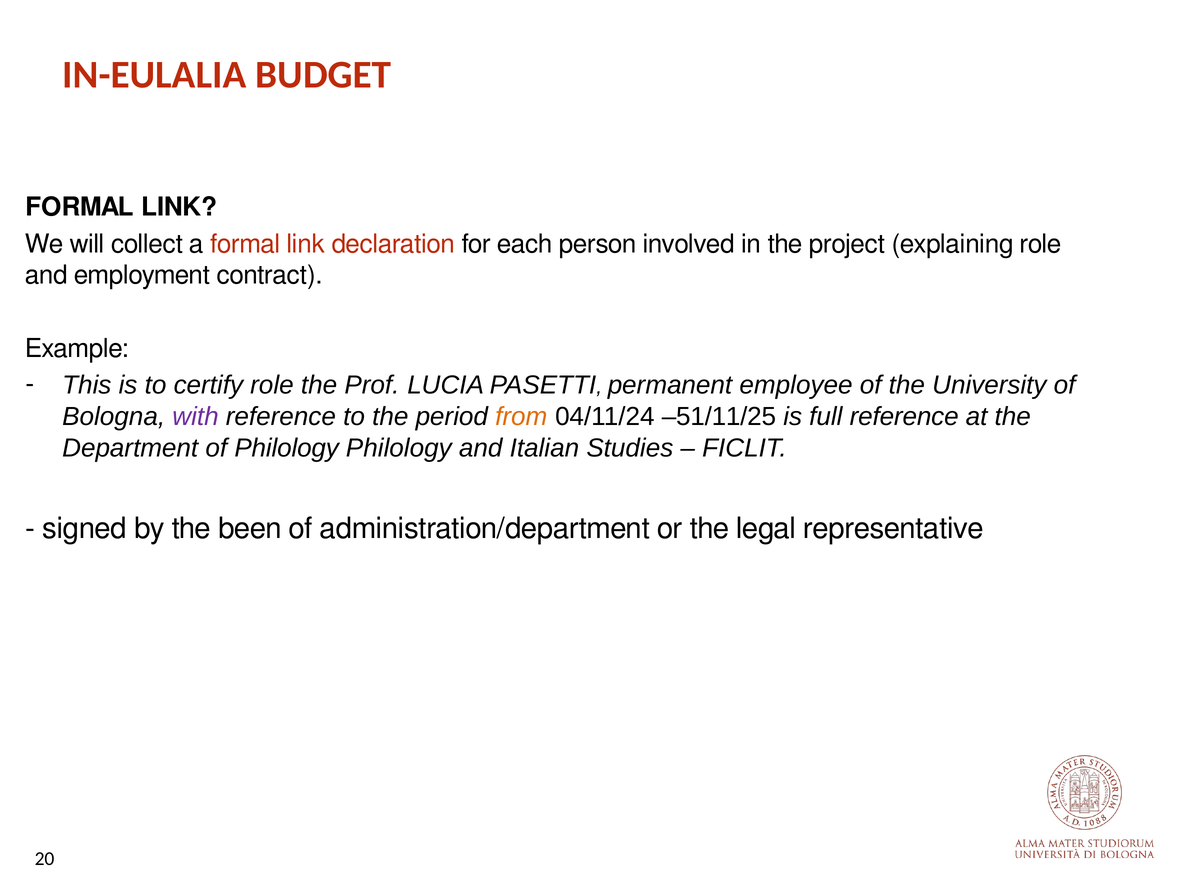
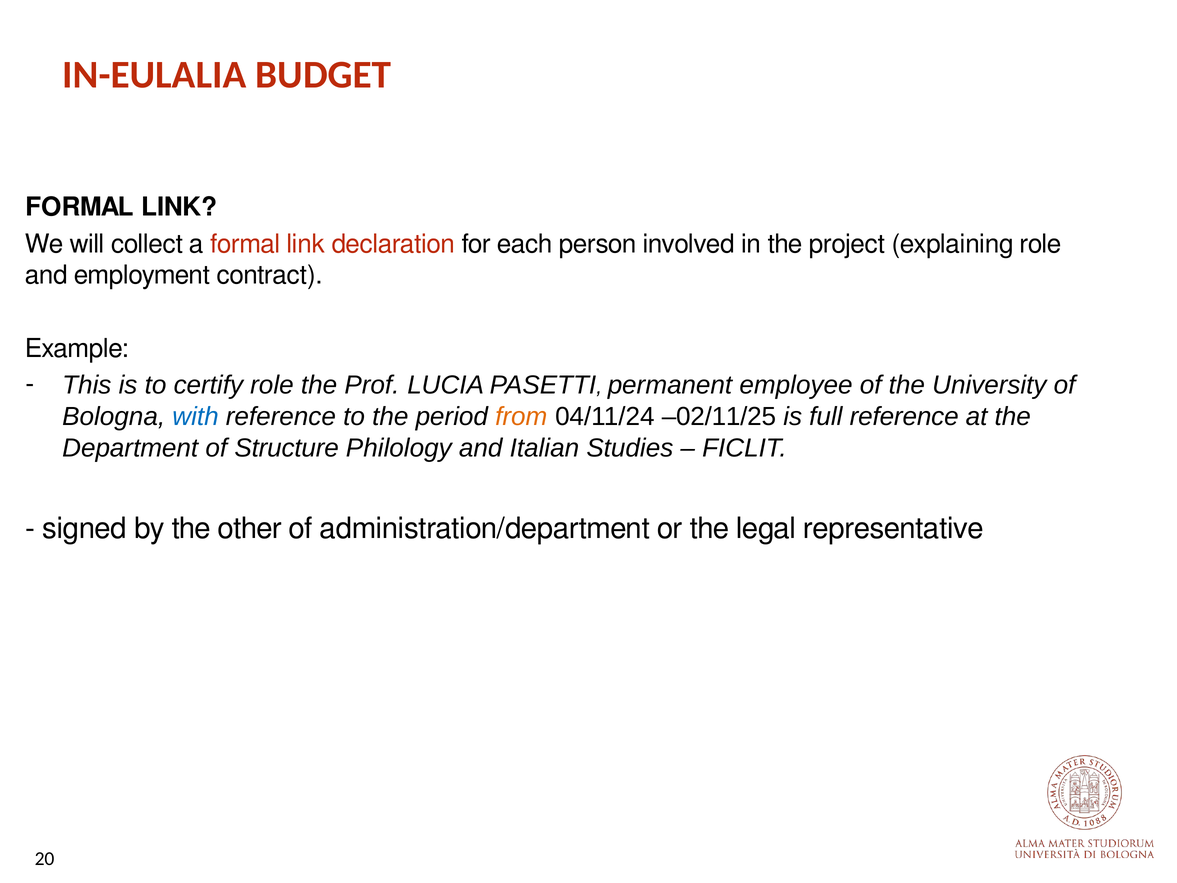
with colour: purple -> blue
–51/11/25: –51/11/25 -> –02/11/25
of Philology: Philology -> Structure
been: been -> other
